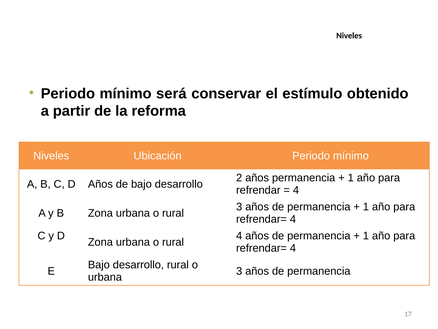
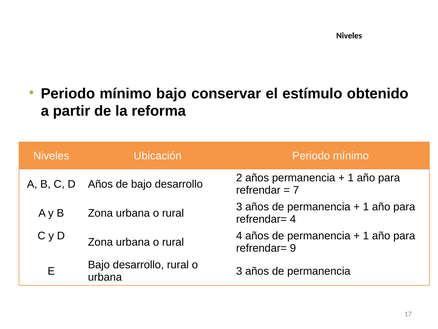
mínimo será: será -> bajo
4 at (296, 190): 4 -> 7
4 at (293, 248): 4 -> 9
